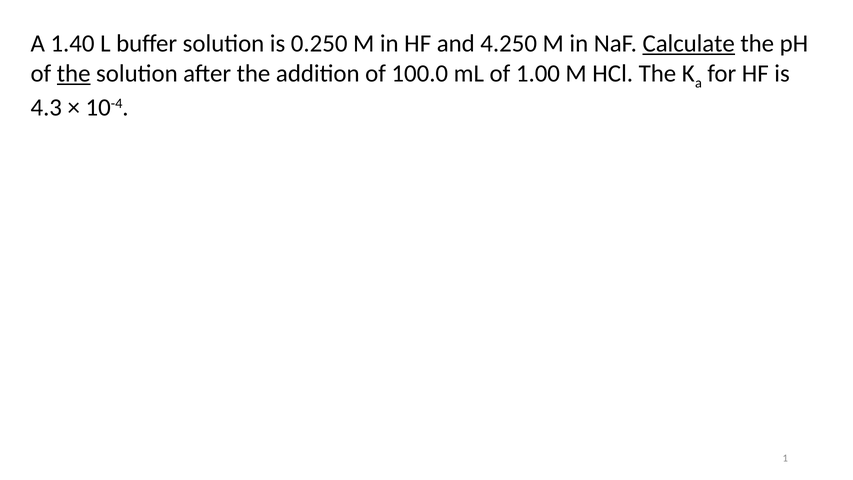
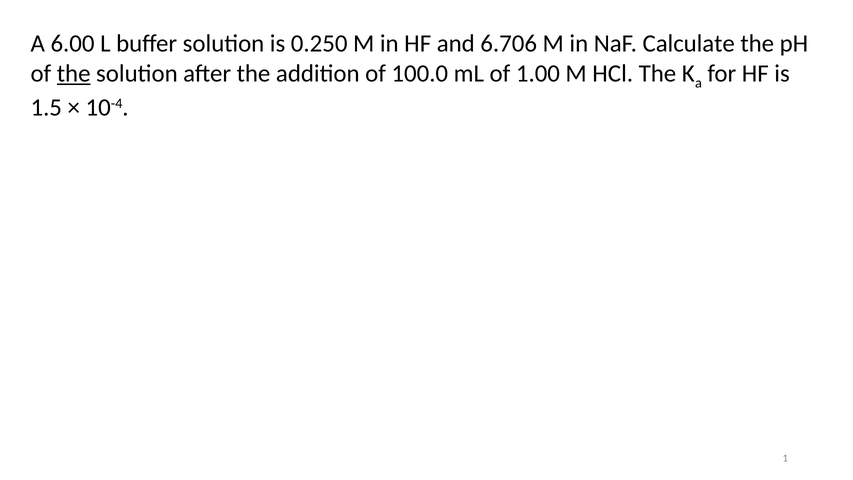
1.40: 1.40 -> 6.00
4.250: 4.250 -> 6.706
Calculate underline: present -> none
4.3: 4.3 -> 1.5
